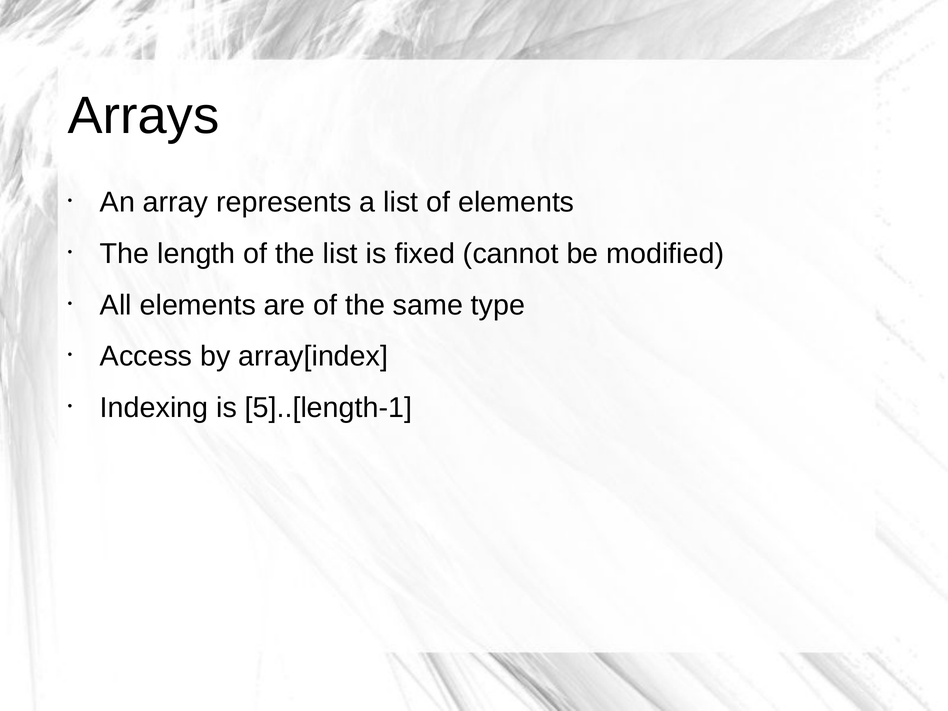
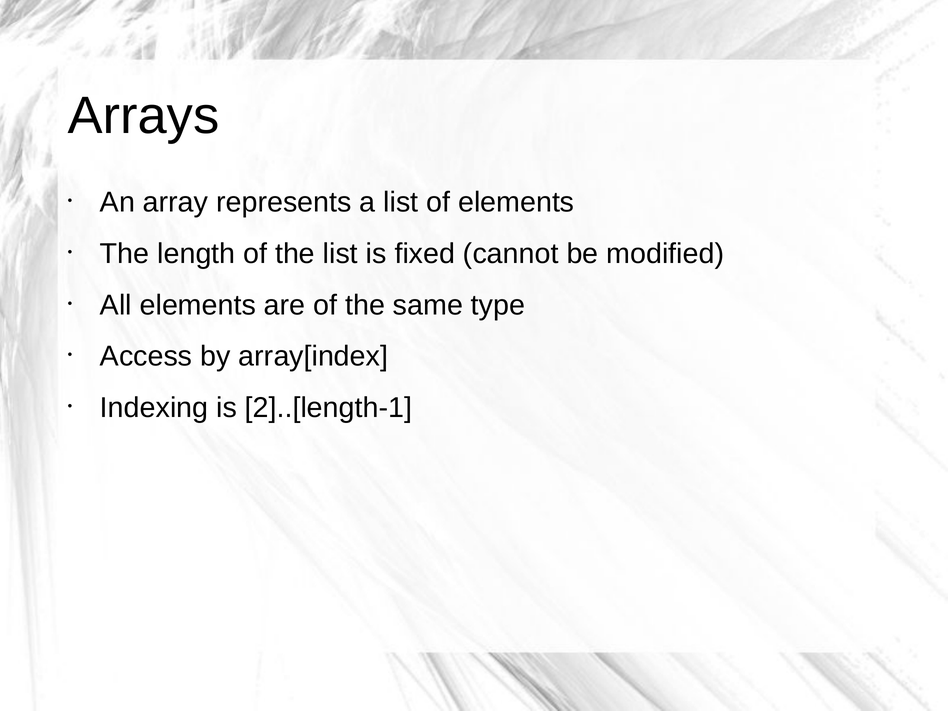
5]..[length-1: 5]..[length-1 -> 2]..[length-1
